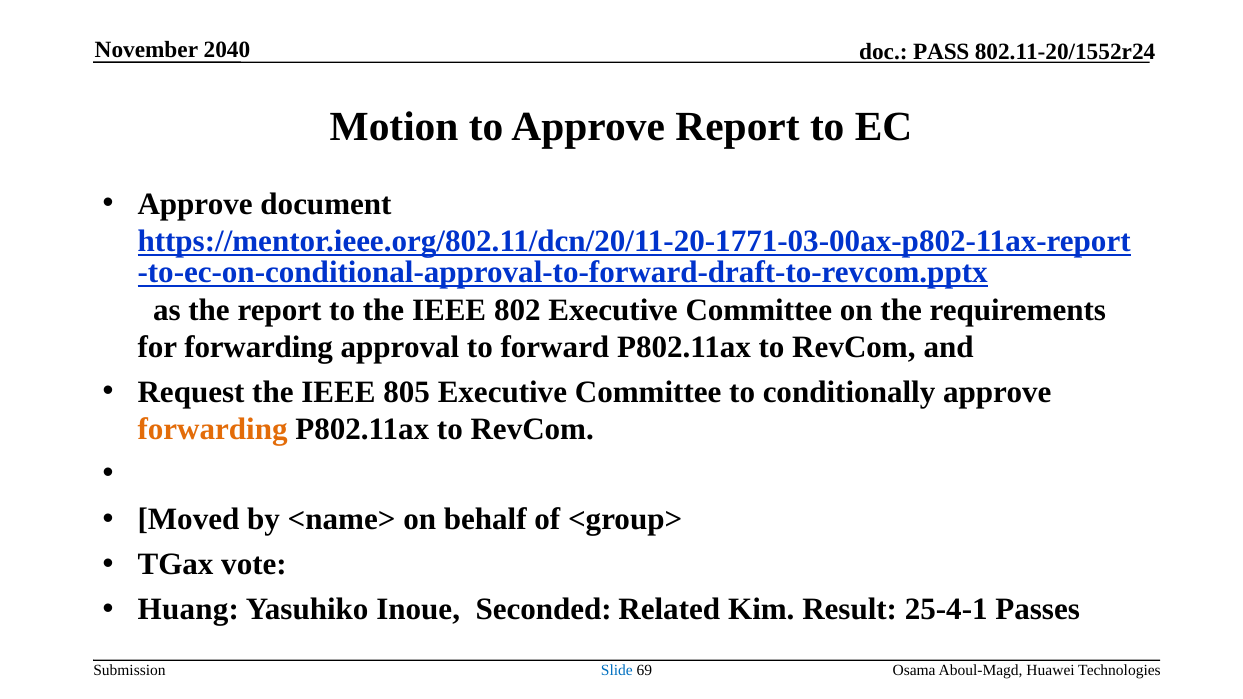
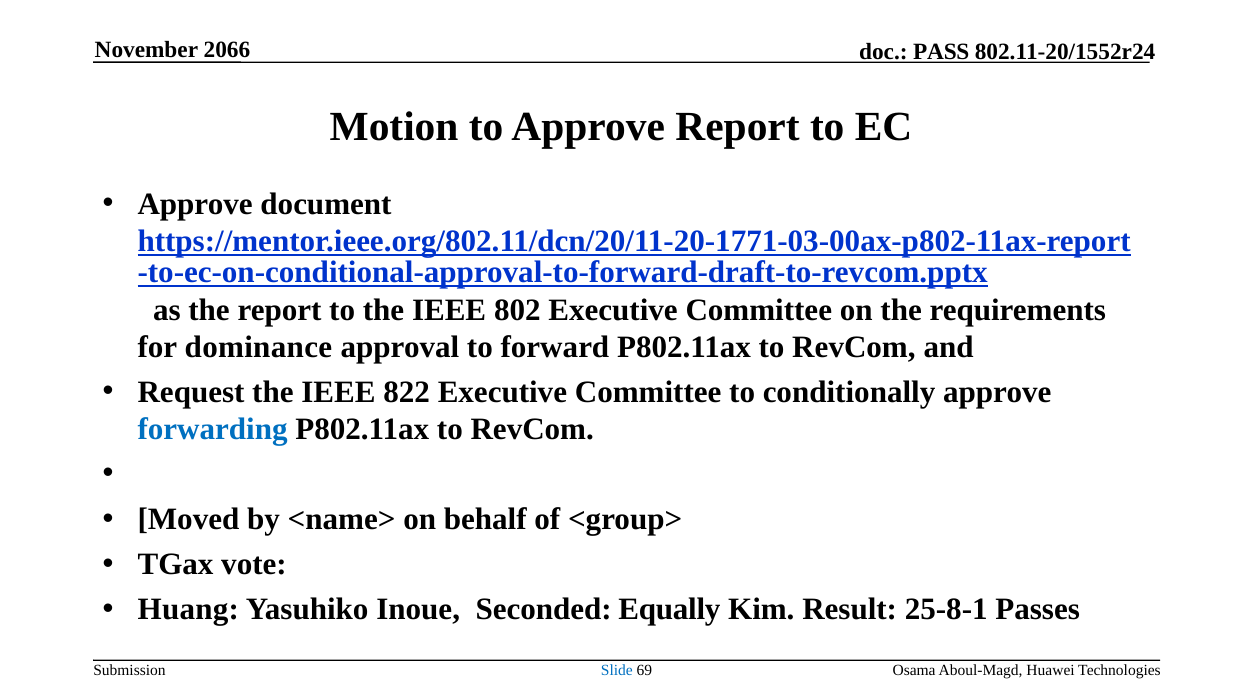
2040: 2040 -> 2066
for forwarding: forwarding -> dominance
805: 805 -> 822
forwarding at (213, 430) colour: orange -> blue
Related: Related -> Equally
25-4-1: 25-4-1 -> 25-8-1
